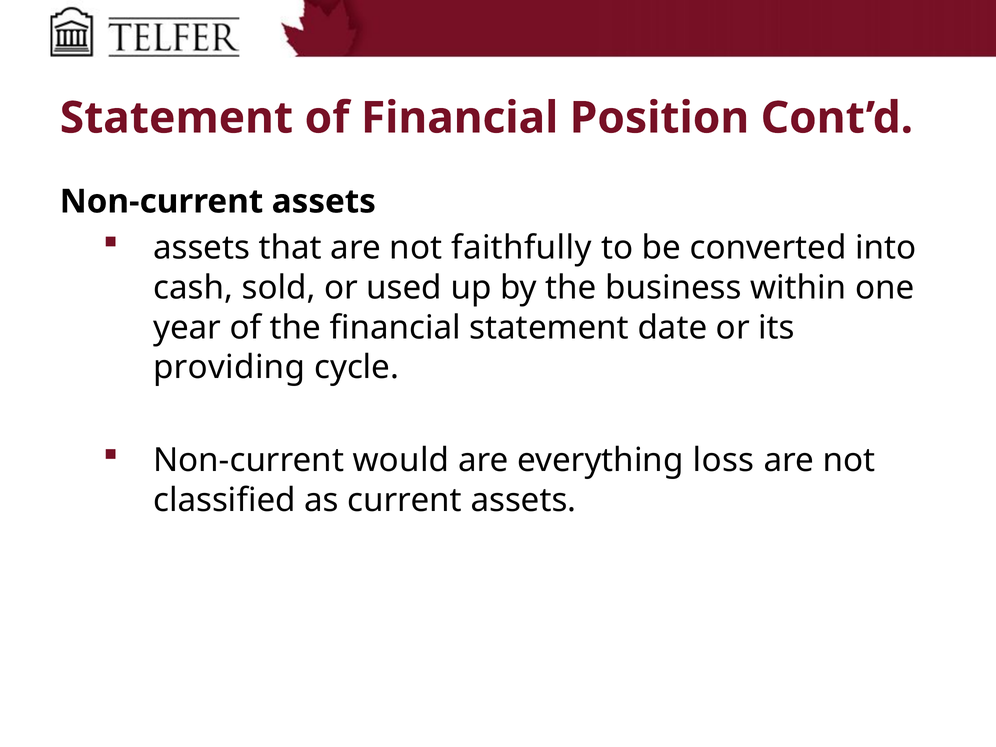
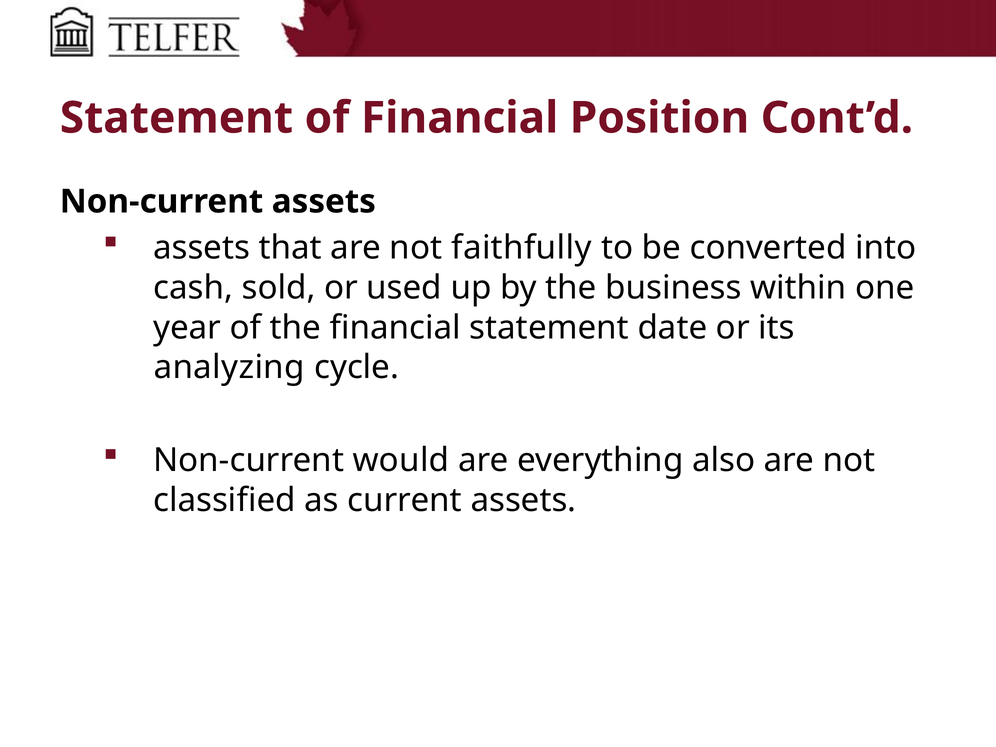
providing: providing -> analyzing
loss: loss -> also
